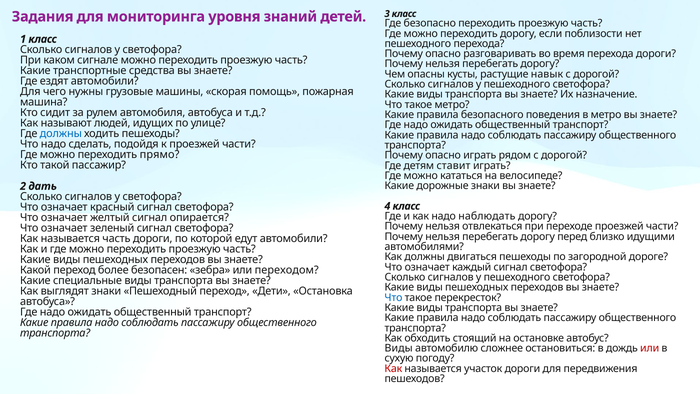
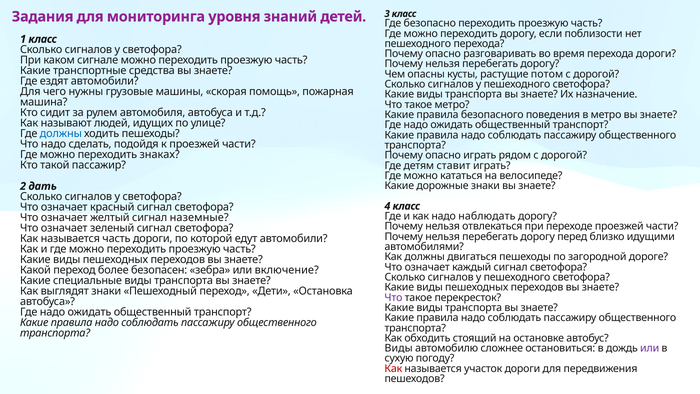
навык: навык -> потом
прямо: прямо -> знаках
опирается: опирается -> наземные
переходом: переходом -> включение
Что at (393, 297) colour: blue -> purple
или at (650, 348) colour: red -> purple
